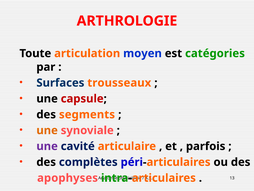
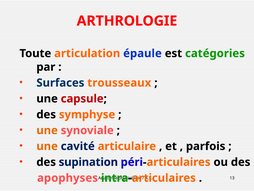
moyen: moyen -> épaule
segments: segments -> symphyse
une at (47, 146) colour: purple -> orange
complètes: complètes -> supination
